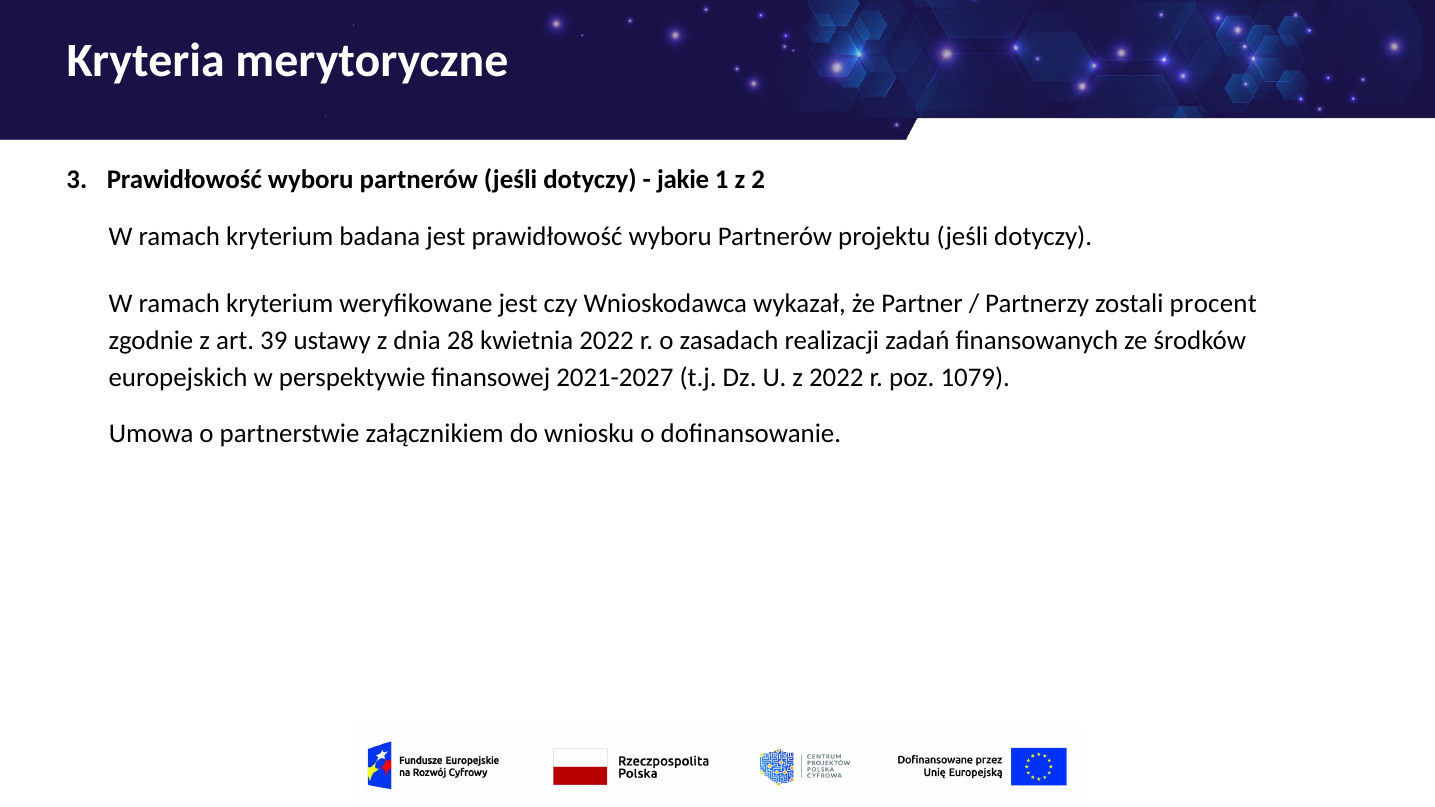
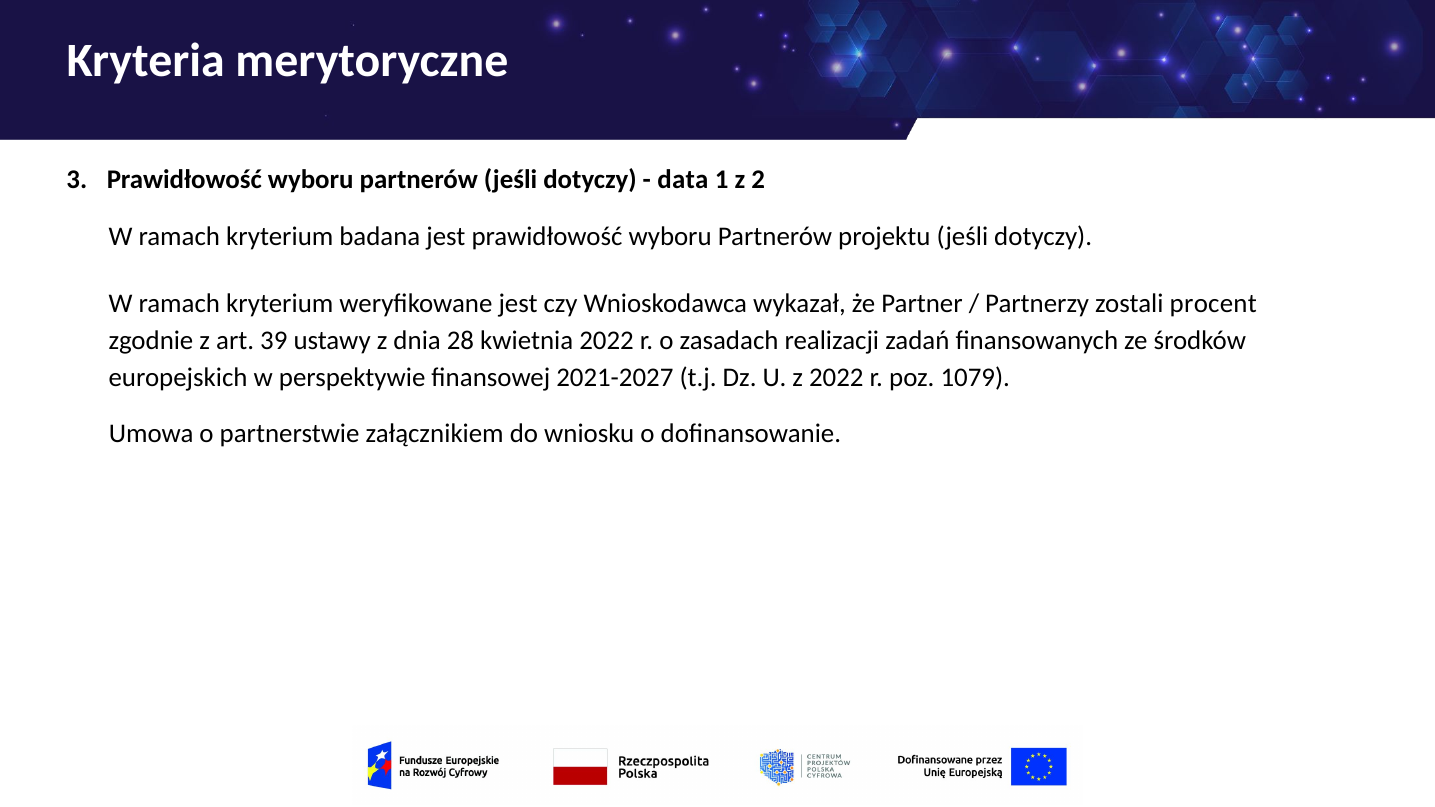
jakie: jakie -> data
